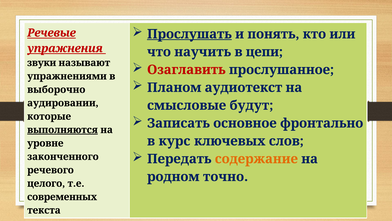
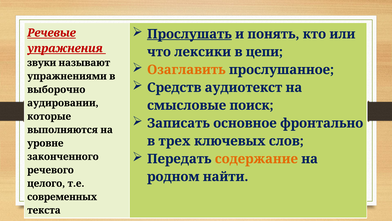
научить: научить -> лексики
Озаглавить colour: red -> orange
Планом: Планом -> Средств
будут: будут -> поиск
выполняются underline: present -> none
курс: курс -> трех
точно: точно -> найти
